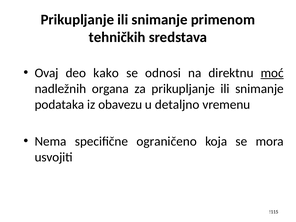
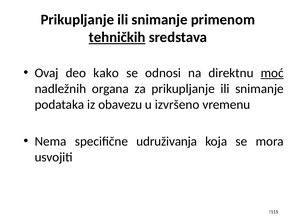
tehničkih underline: none -> present
detaljno: detaljno -> izvršeno
ograničeno: ograničeno -> udruživanja
